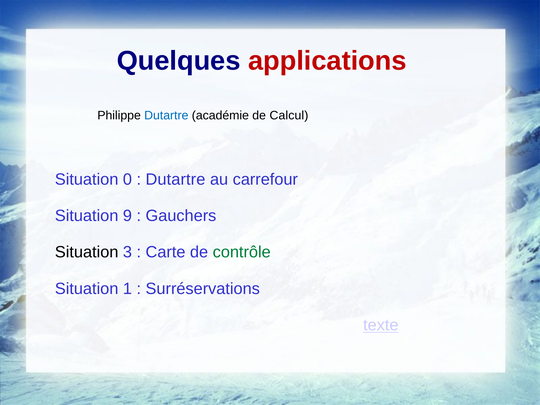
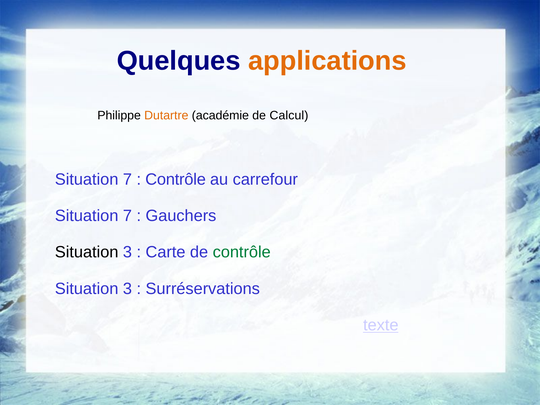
applications colour: red -> orange
Dutartre at (166, 115) colour: blue -> orange
0 at (127, 179): 0 -> 7
Dutartre at (175, 179): Dutartre -> Contrôle
9 at (127, 216): 9 -> 7
1 at (127, 289): 1 -> 3
